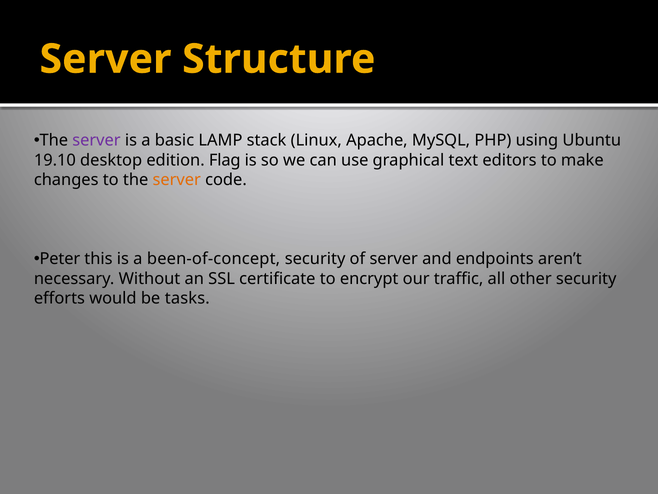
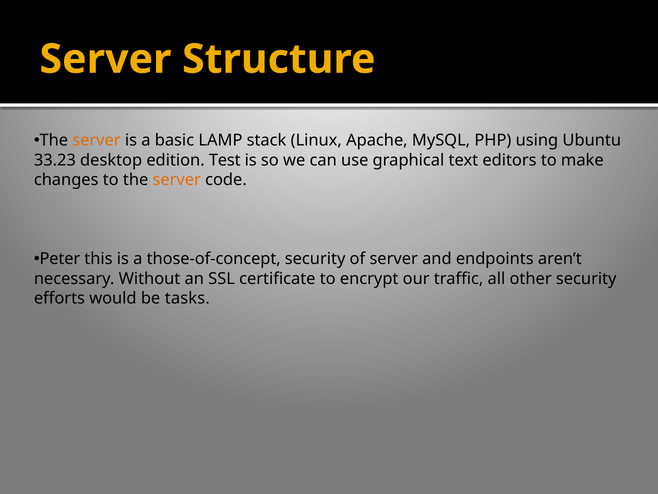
server at (96, 140) colour: purple -> orange
19.10: 19.10 -> 33.23
Flag: Flag -> Test
been-of-concept: been-of-concept -> those-of-concept
